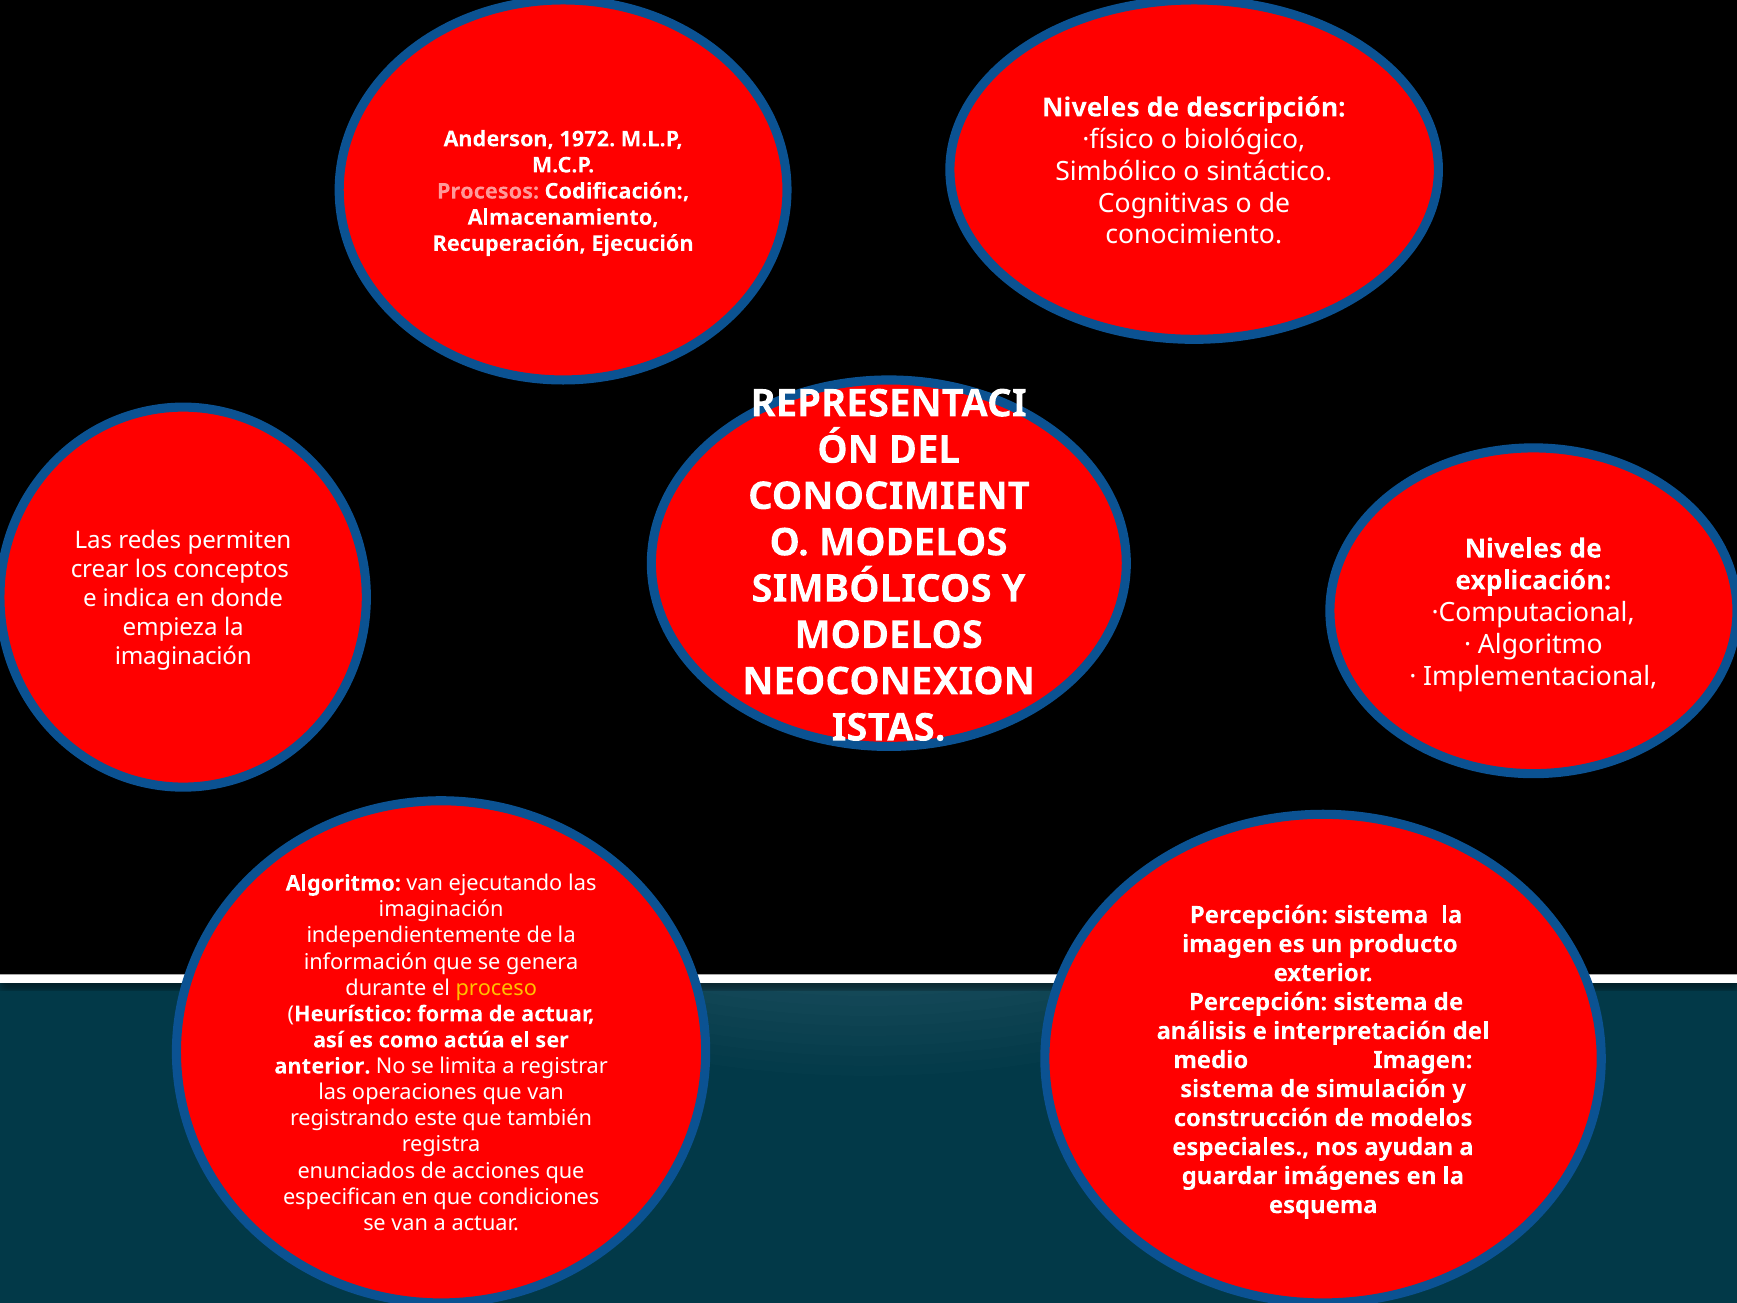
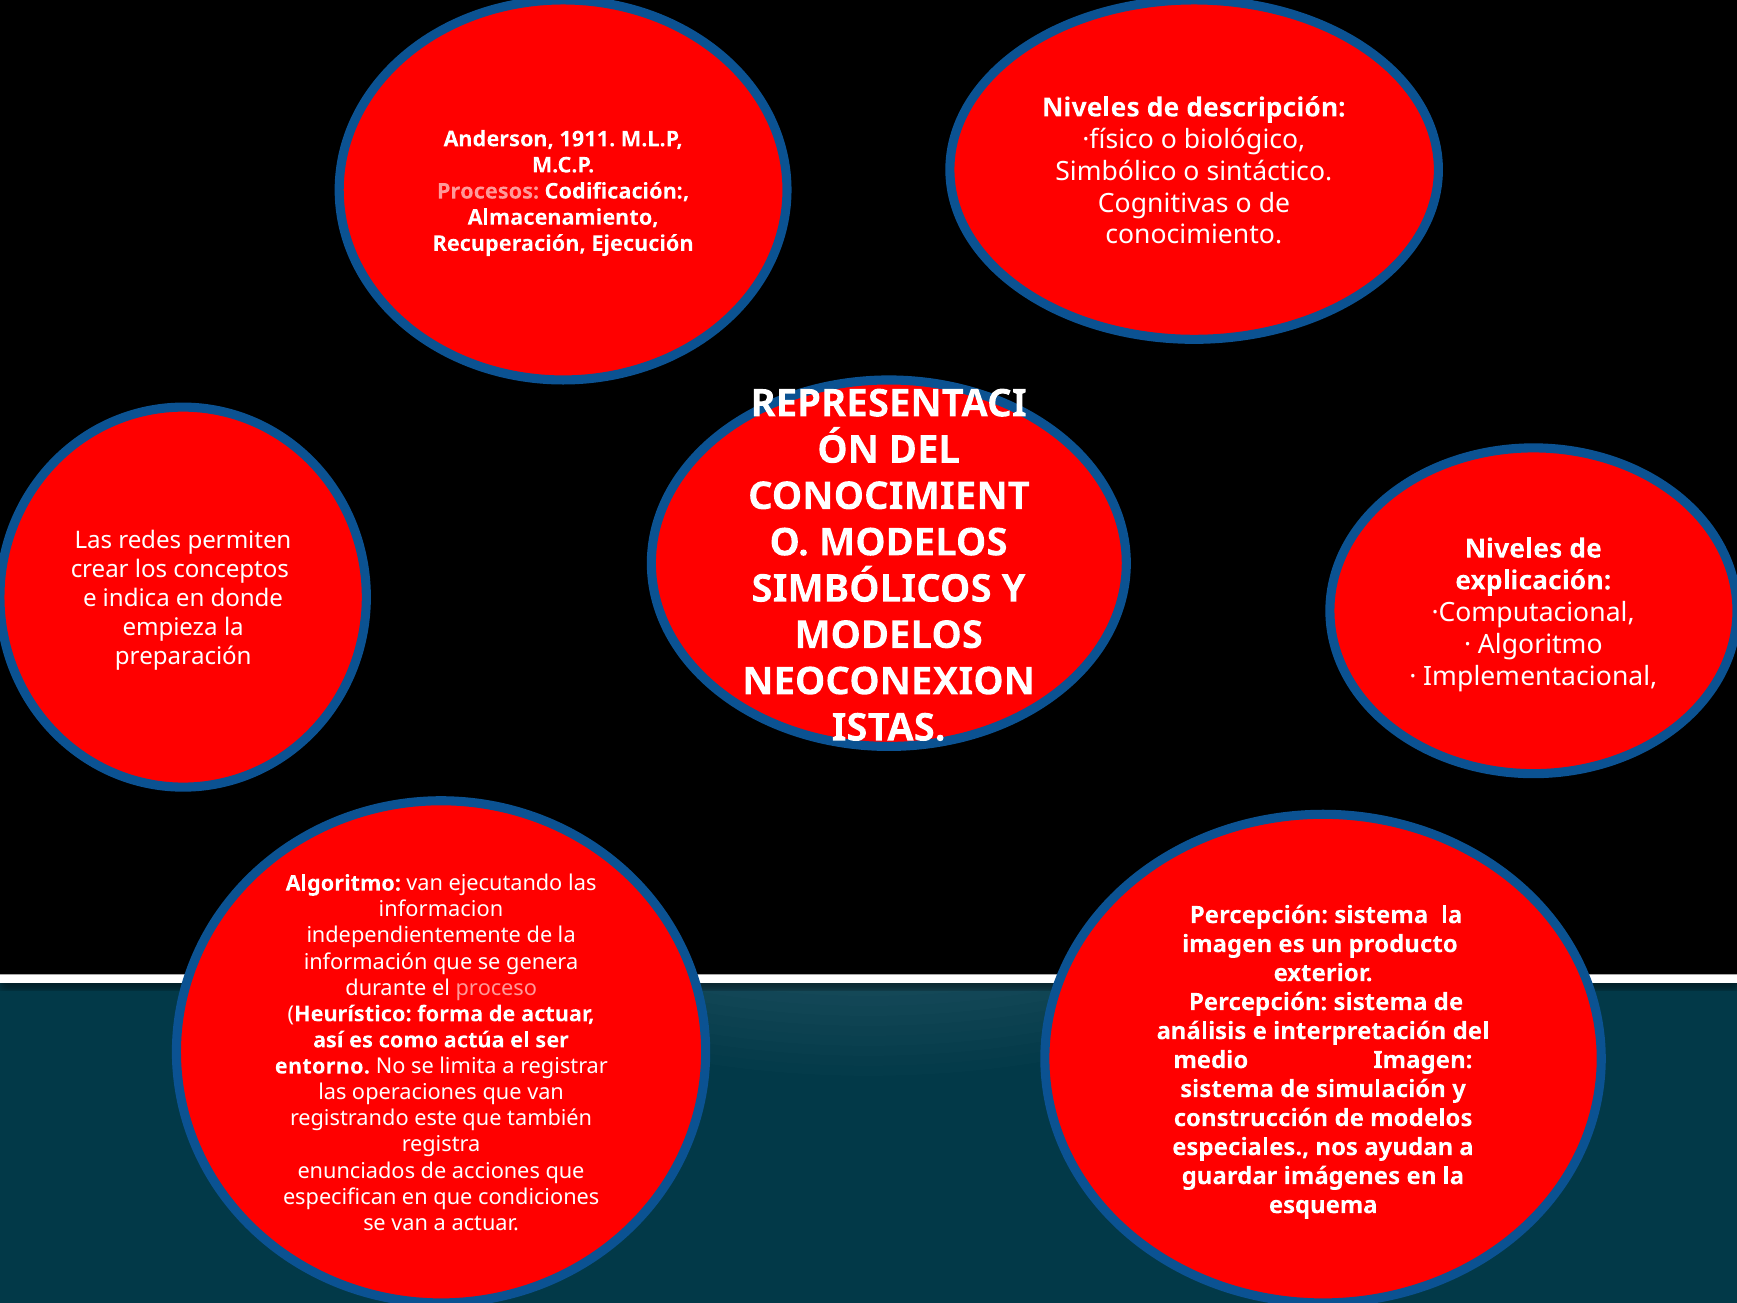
1972: 1972 -> 1911
imaginación at (183, 657): imaginación -> preparación
imaginación at (441, 909): imaginación -> informacion
proceso colour: yellow -> pink
anterior: anterior -> entorno
